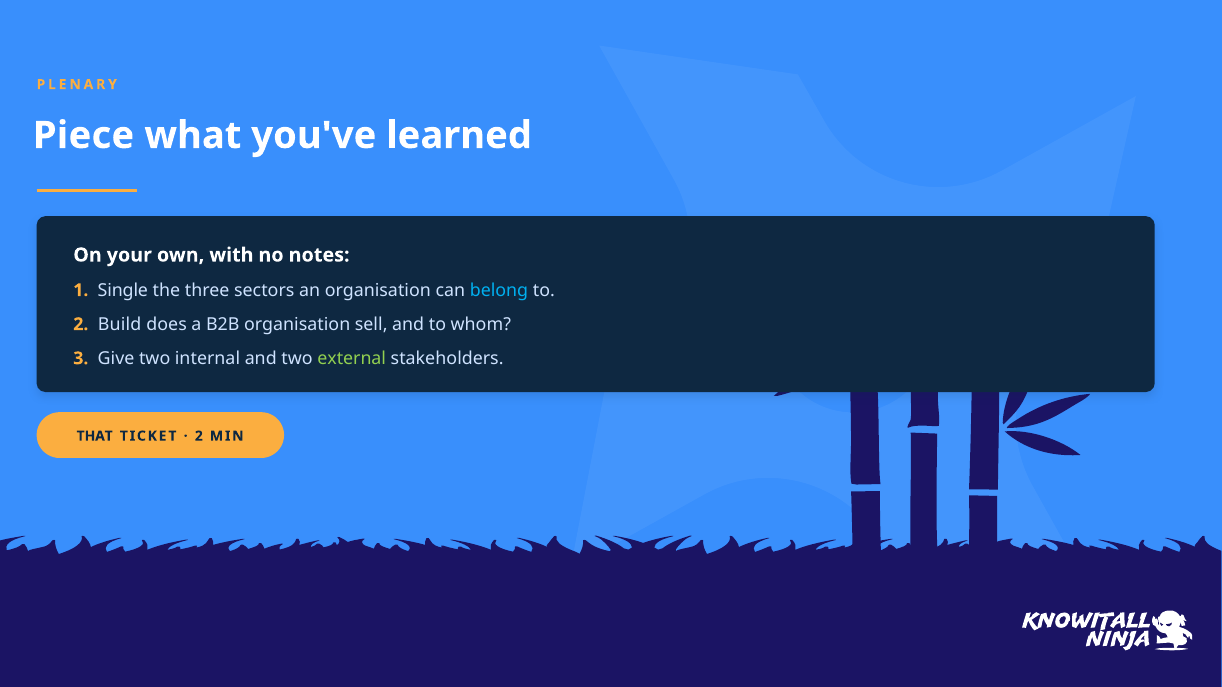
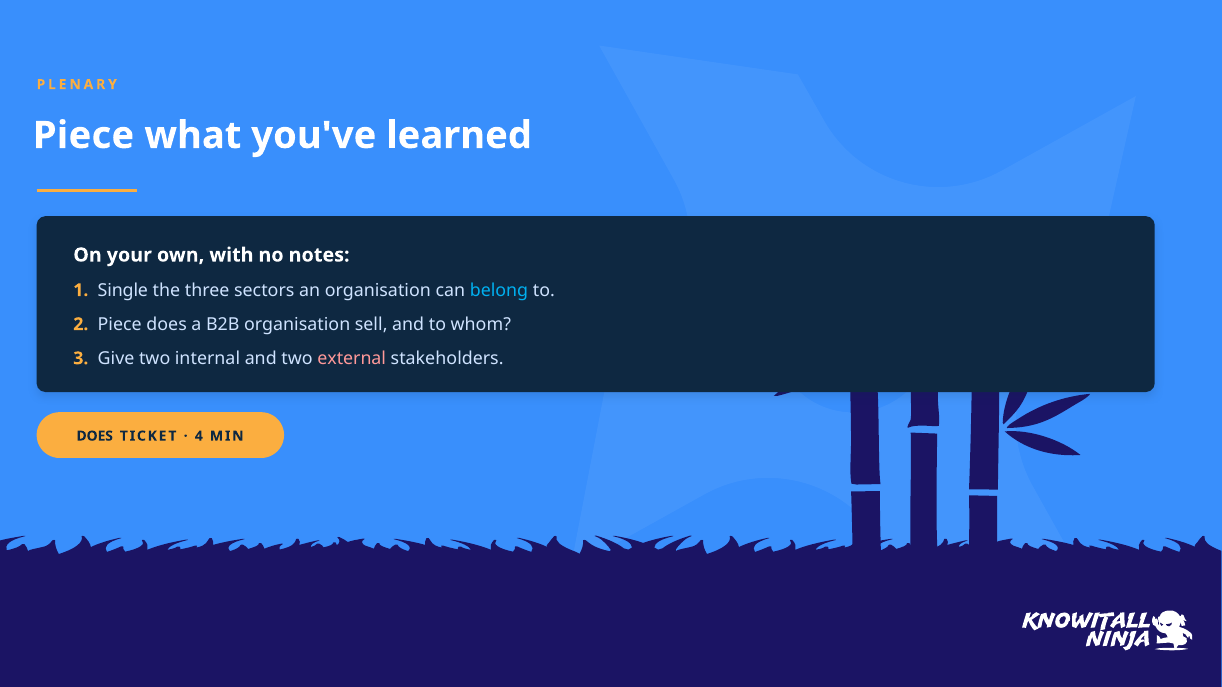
2 Build: Build -> Piece
external colour: light green -> pink
THAT at (95, 436): THAT -> DOES
2 at (199, 436): 2 -> 4
